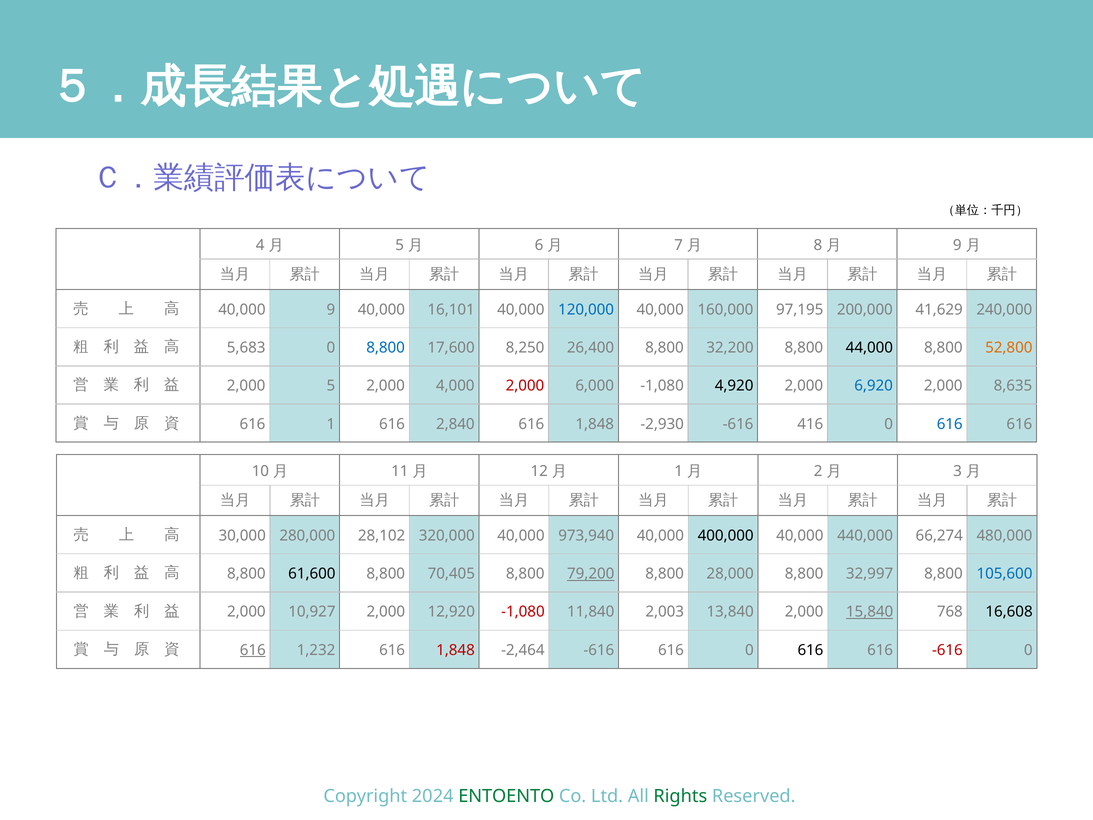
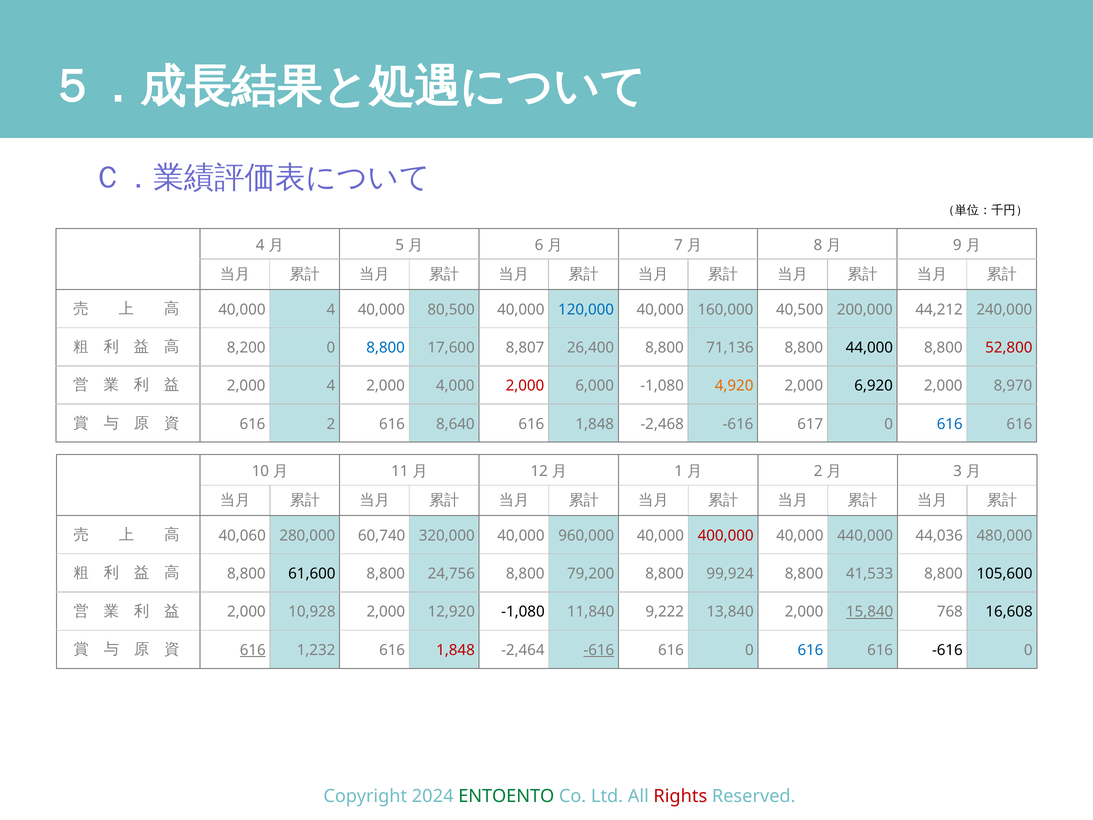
40,000 9: 9 -> 4
16,101: 16,101 -> 80,500
97,195: 97,195 -> 40,500
41,629: 41,629 -> 44,212
5,683: 5,683 -> 8,200
8,250: 8,250 -> 8,807
32,200: 32,200 -> 71,136
52,800 colour: orange -> red
2,000 5: 5 -> 4
4,920 colour: black -> orange
6,920 colour: blue -> black
8,635: 8,635 -> 8,970
616 1: 1 -> 2
2,840: 2,840 -> 8,640
-2,930: -2,930 -> -2,468
416: 416 -> 617
30,000: 30,000 -> 40,060
28,102: 28,102 -> 60,740
973,940: 973,940 -> 960,000
400,000 colour: black -> red
66,274: 66,274 -> 44,036
70,405: 70,405 -> 24,756
79,200 underline: present -> none
28,000: 28,000 -> 99,924
32,997: 32,997 -> 41,533
105,600 colour: blue -> black
10,927: 10,927 -> 10,928
-1,080 at (523, 612) colour: red -> black
2,003: 2,003 -> 9,222
-616 at (599, 650) underline: none -> present
616 at (810, 650) colour: black -> blue
-616 at (947, 650) colour: red -> black
Rights colour: green -> red
